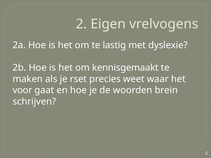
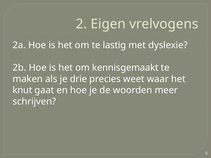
rset: rset -> drie
voor: voor -> knut
brein: brein -> meer
